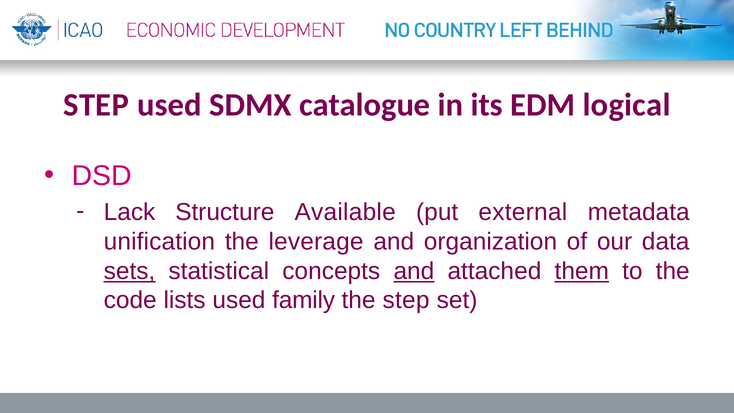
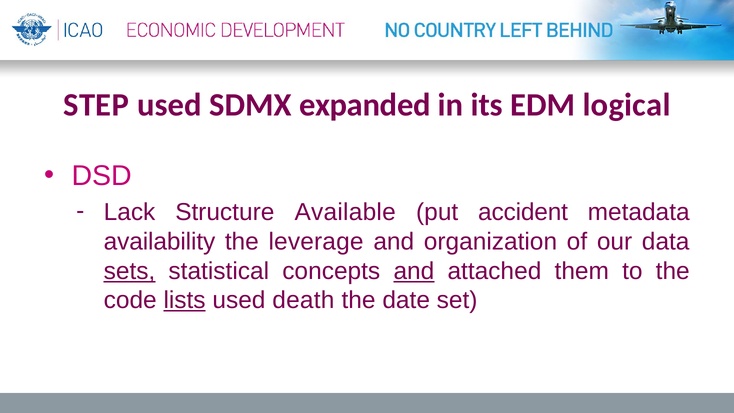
catalogue: catalogue -> expanded
external: external -> accident
unification: unification -> availability
them underline: present -> none
lists underline: none -> present
family: family -> death
the step: step -> date
